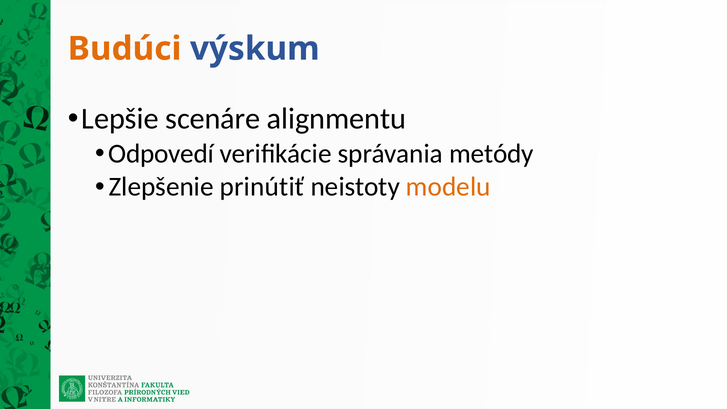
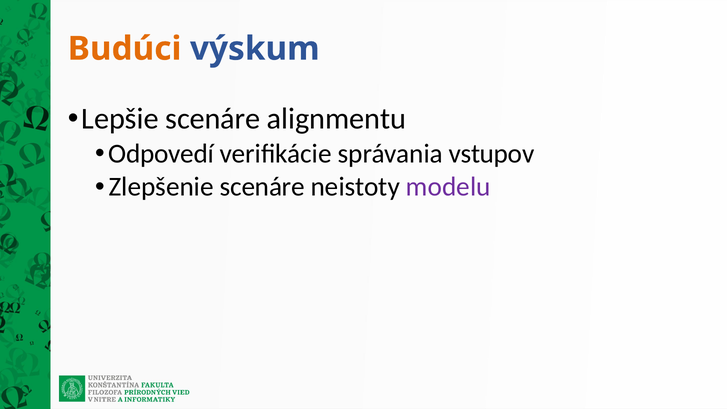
metódy: metódy -> vstupov
Zlepšenie prinútiť: prinútiť -> scenáre
modelu colour: orange -> purple
